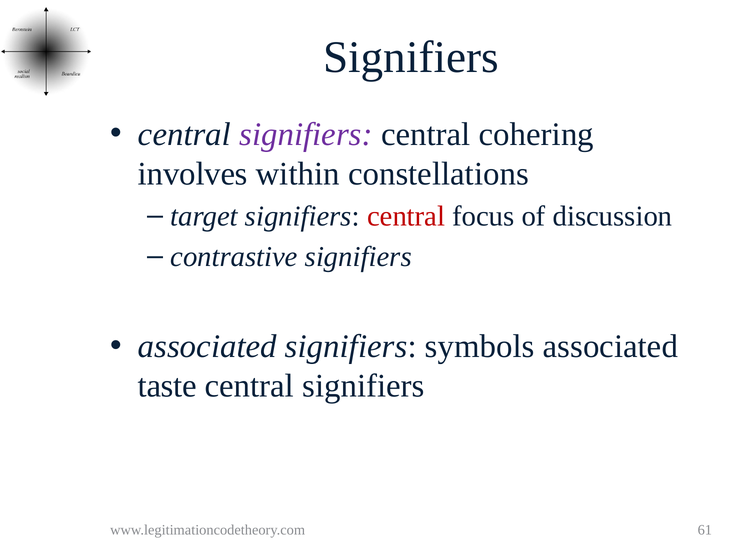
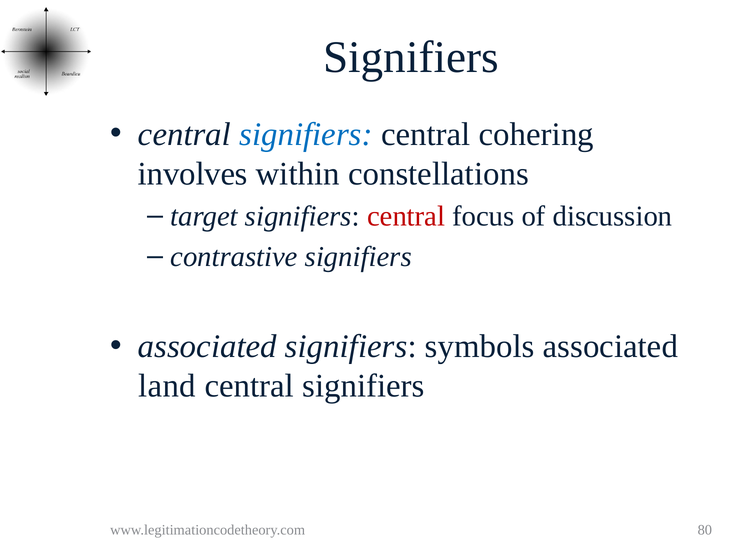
signifiers at (306, 134) colour: purple -> blue
taste: taste -> land
61: 61 -> 80
